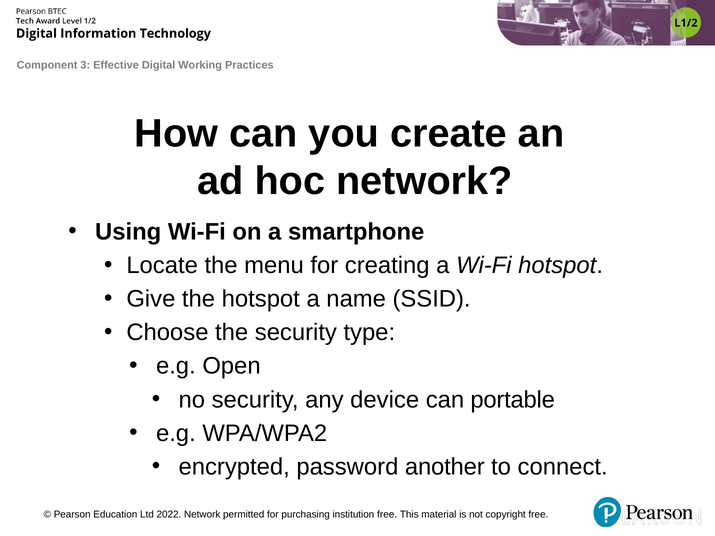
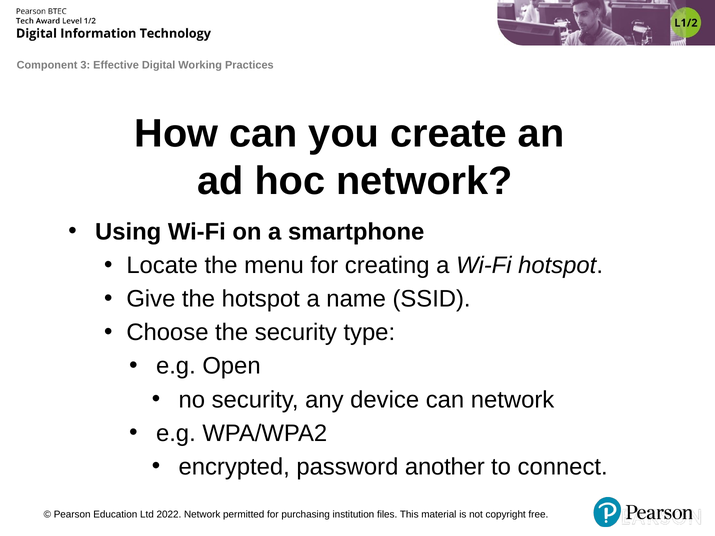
can portable: portable -> network
institution free: free -> files
